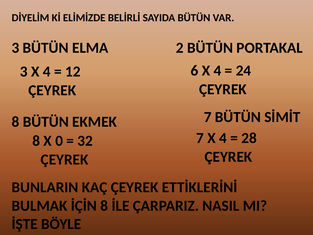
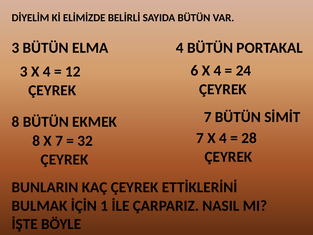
ELMA 2: 2 -> 4
X 0: 0 -> 7
İÇİN 8: 8 -> 1
